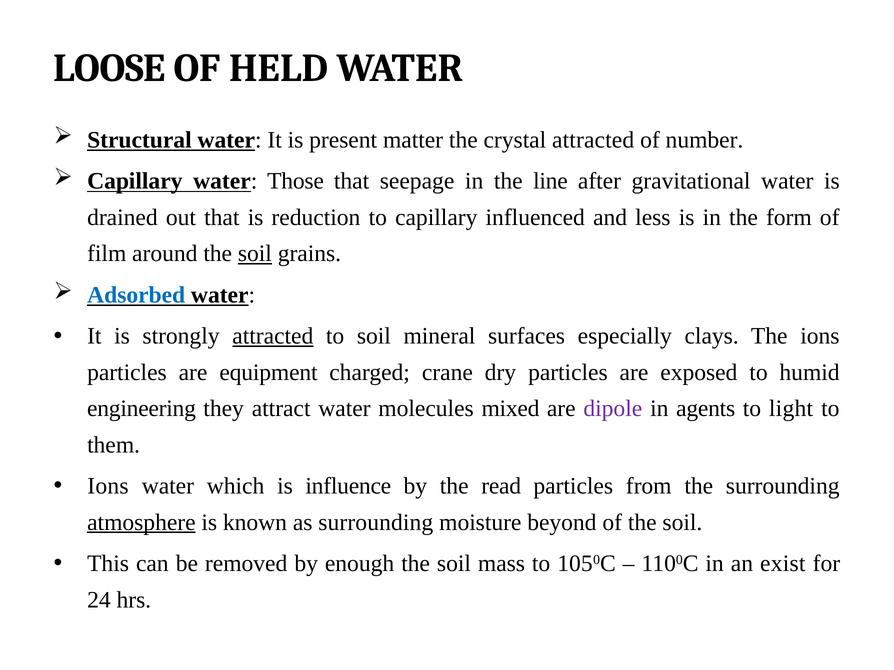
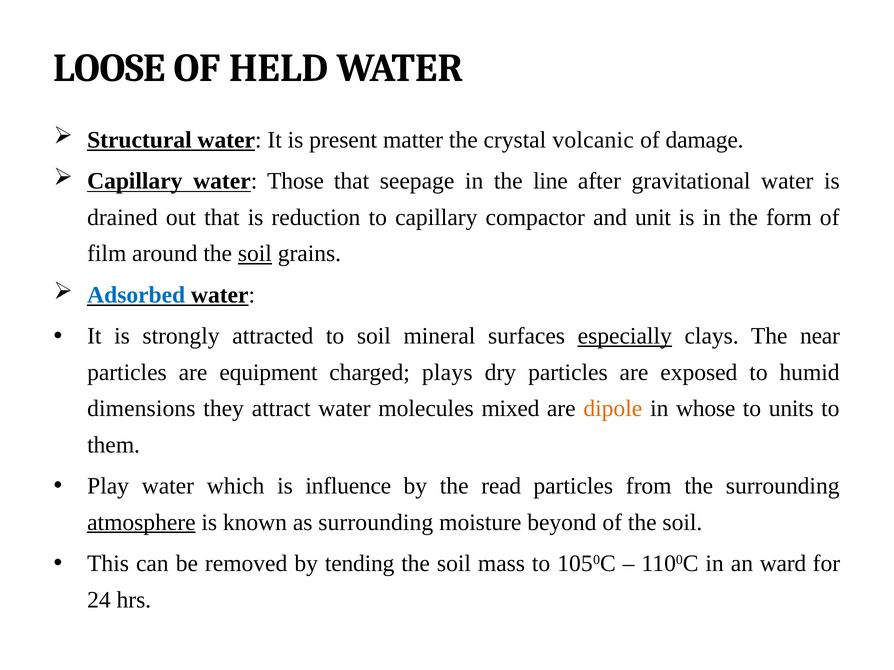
crystal attracted: attracted -> volcanic
number: number -> damage
influenced: influenced -> compactor
less: less -> unit
attracted at (273, 336) underline: present -> none
especially underline: none -> present
The ions: ions -> near
crane: crane -> plays
engineering: engineering -> dimensions
dipole colour: purple -> orange
agents: agents -> whose
light: light -> units
Ions at (108, 486): Ions -> Play
enough: enough -> tending
exist: exist -> ward
